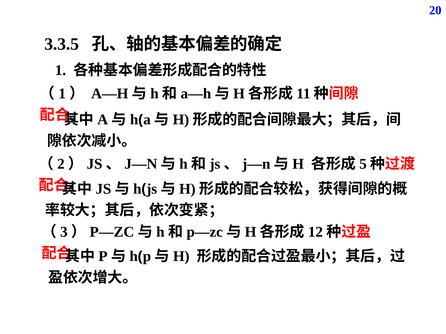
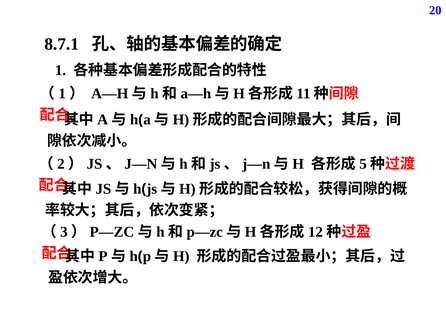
3.3.5: 3.3.5 -> 8.7.1
